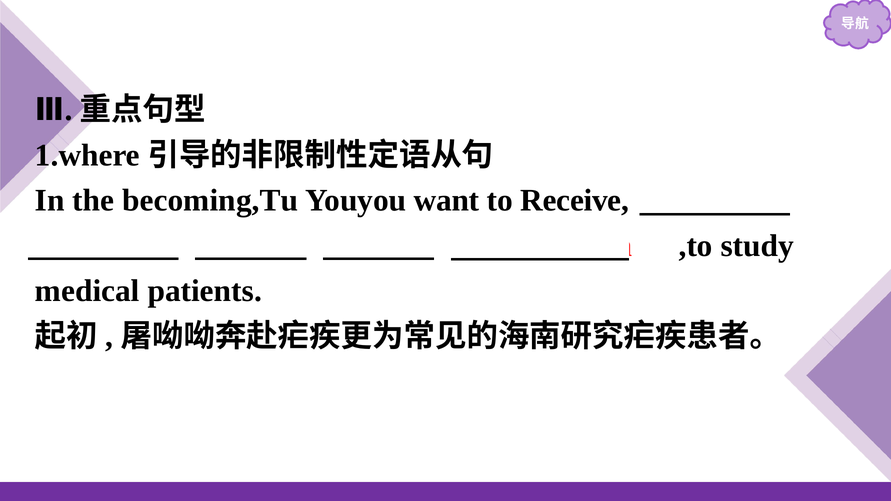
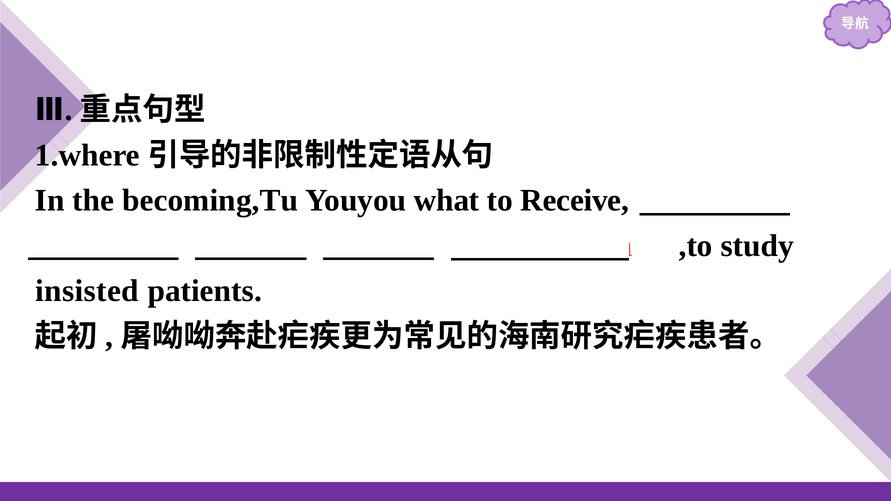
want: want -> what
medical: medical -> insisted
